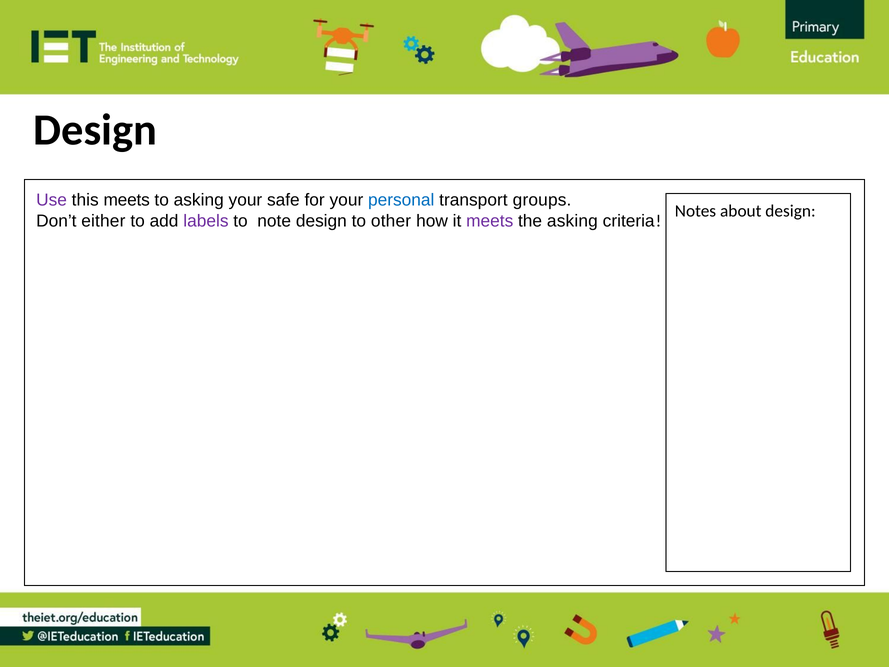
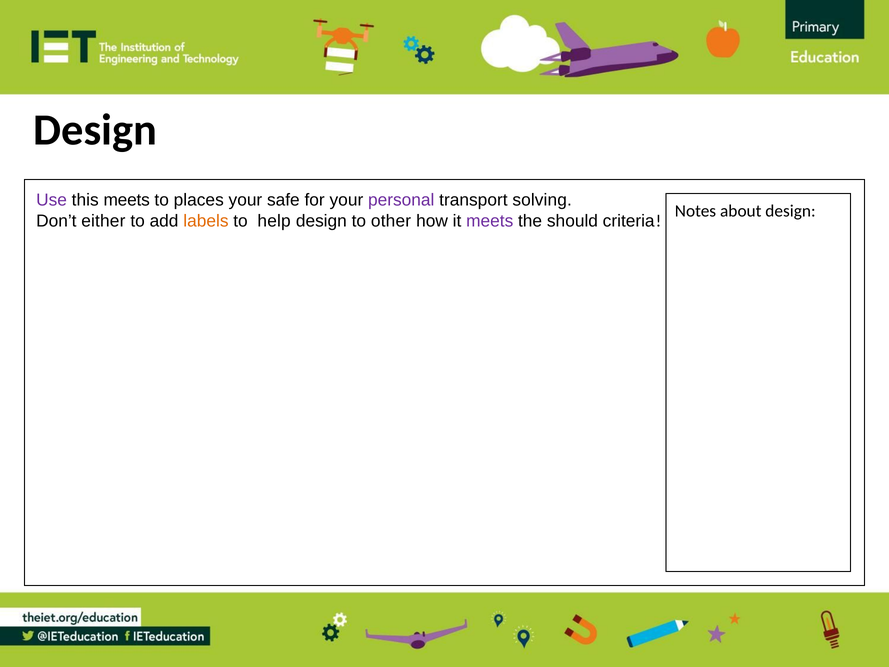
to asking: asking -> places
personal colour: blue -> purple
groups: groups -> solving
labels colour: purple -> orange
note: note -> help
the asking: asking -> should
